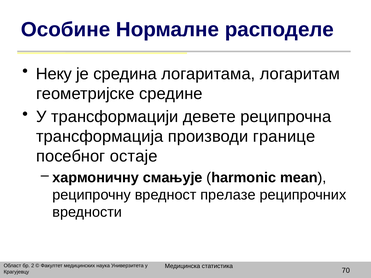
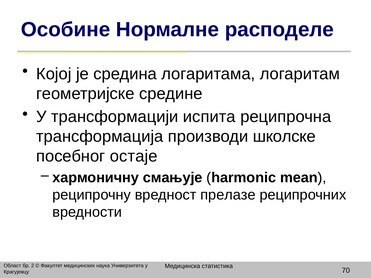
Неку: Неку -> Којој
девете: девете -> испита
границе: границе -> школске
